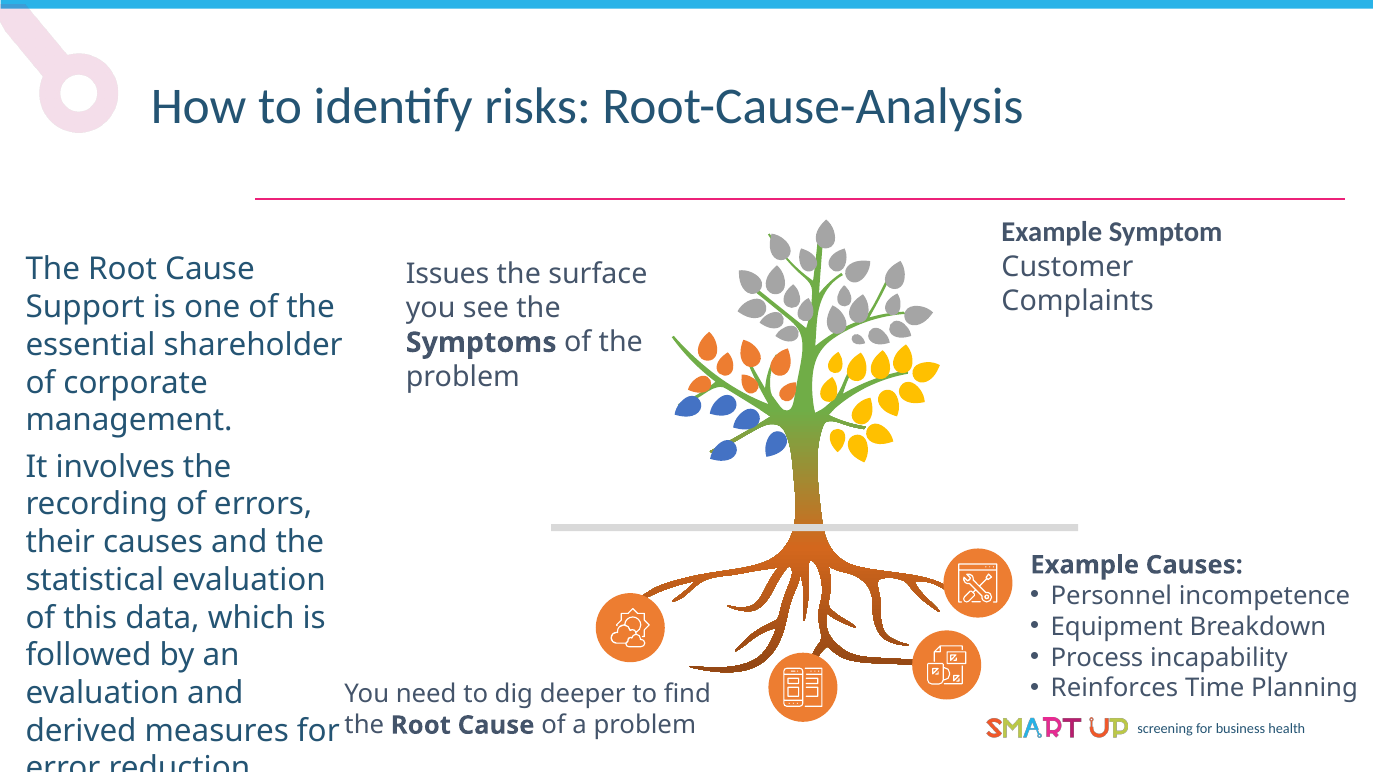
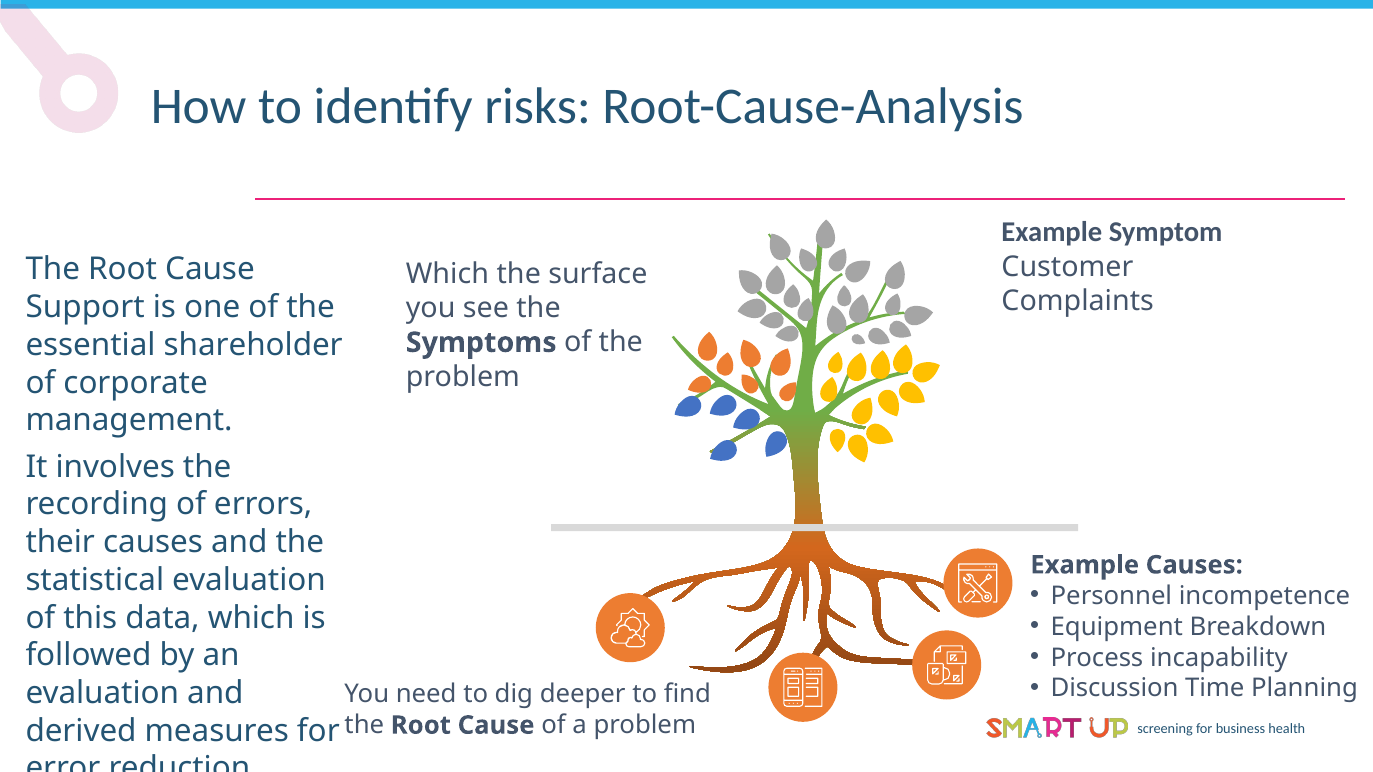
Issues at (448, 274): Issues -> Which
Reinforces: Reinforces -> Discussion
